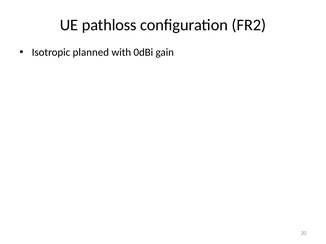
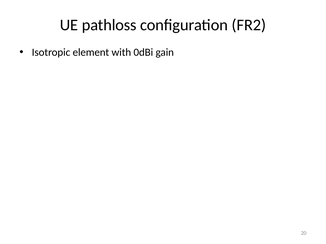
planned: planned -> element
